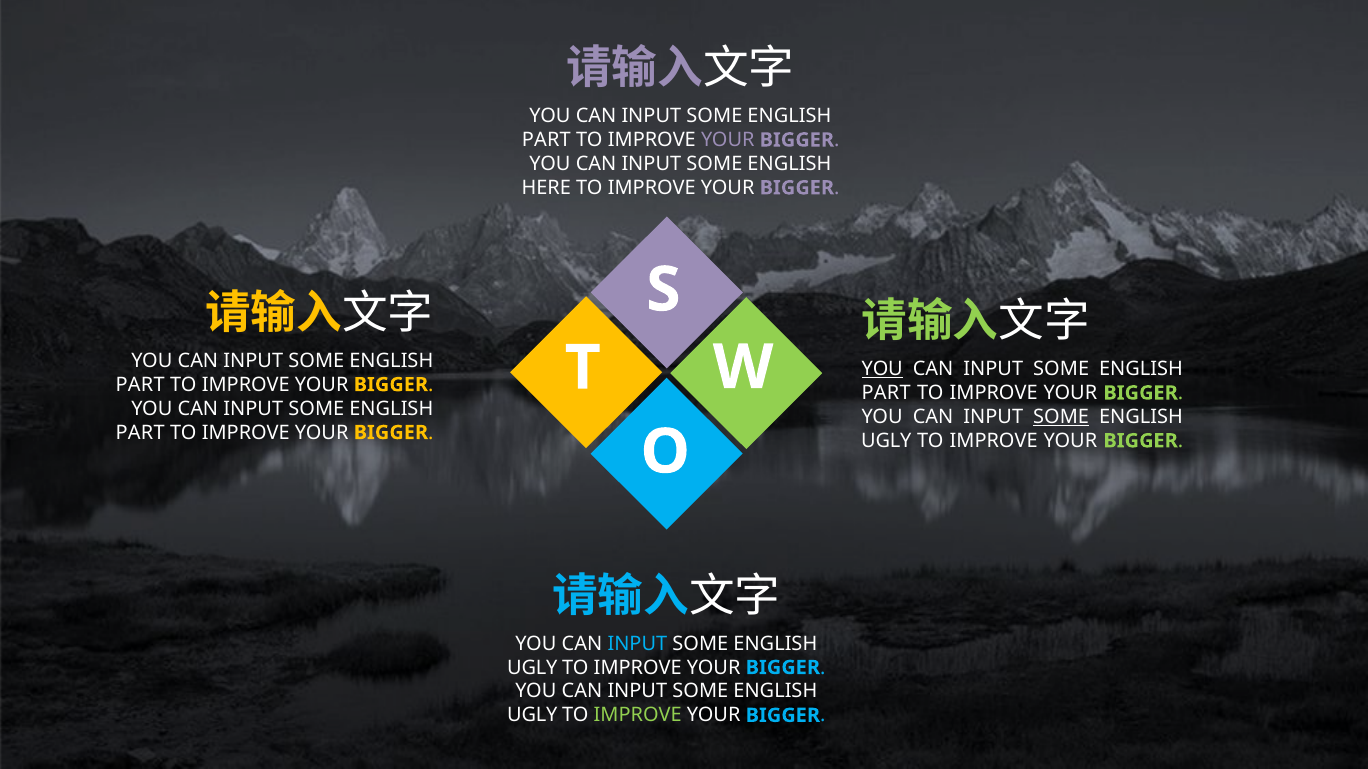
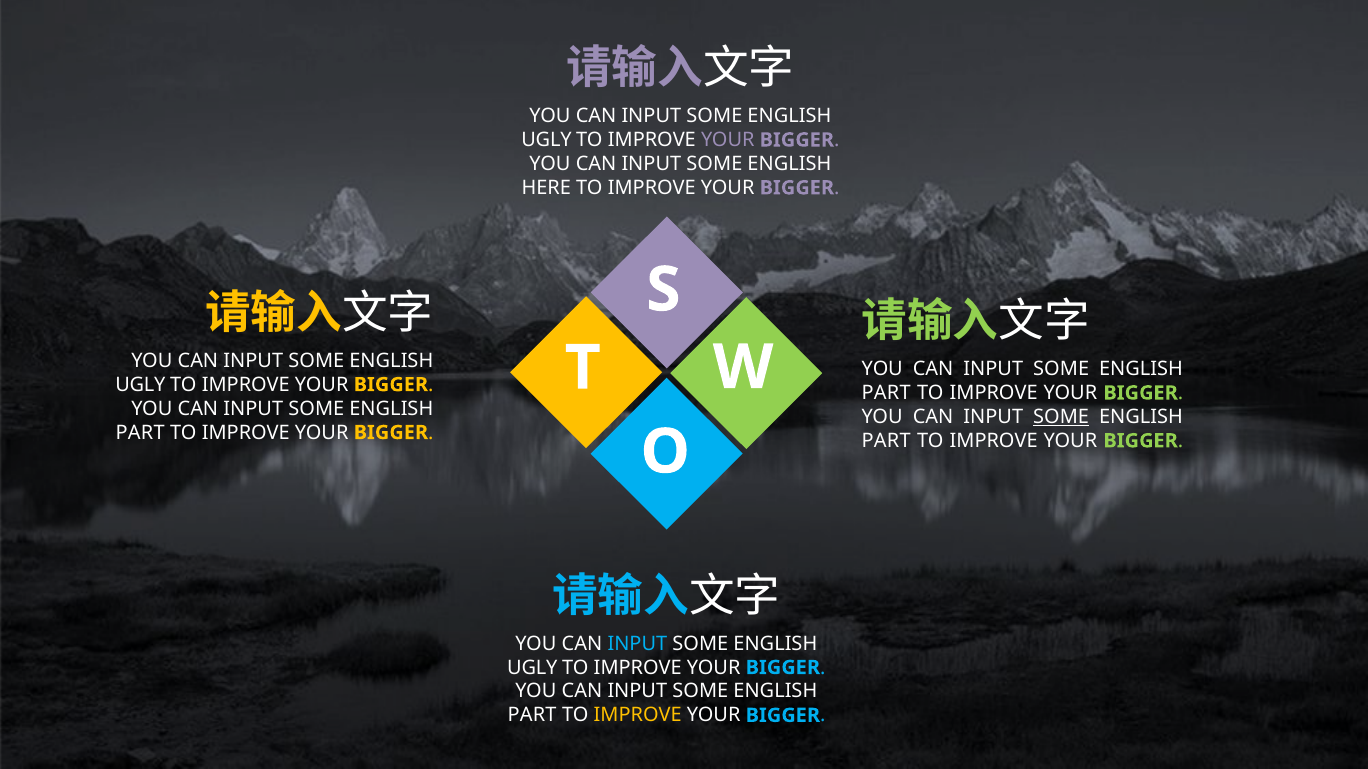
PART at (546, 140): PART -> UGLY
YOU at (882, 369) underline: present -> none
PART at (140, 385): PART -> UGLY
UGLY at (886, 441): UGLY -> PART
UGLY at (532, 716): UGLY -> PART
IMPROVE at (638, 716) colour: light green -> yellow
